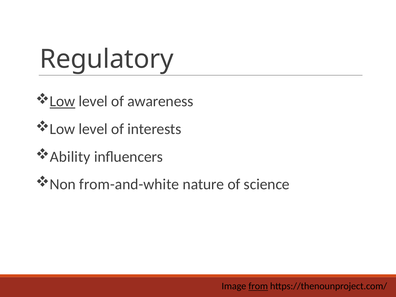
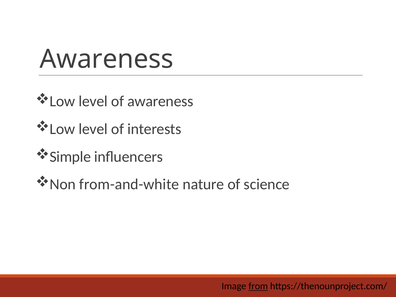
Regulatory at (107, 59): Regulatory -> Awareness
Low at (62, 101) underline: present -> none
Ability: Ability -> Simple
